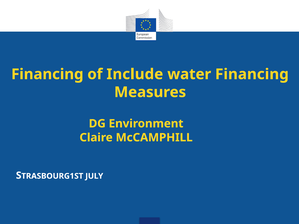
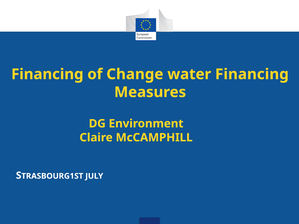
Include: Include -> Change
